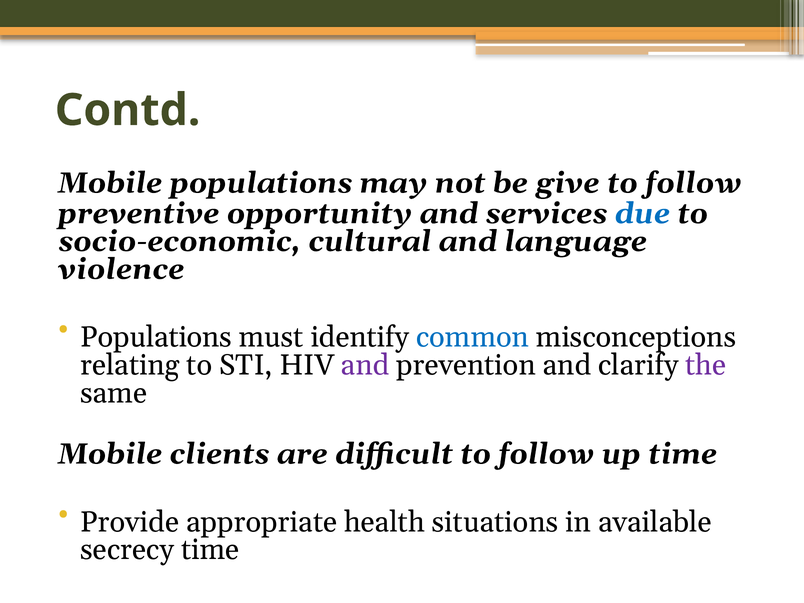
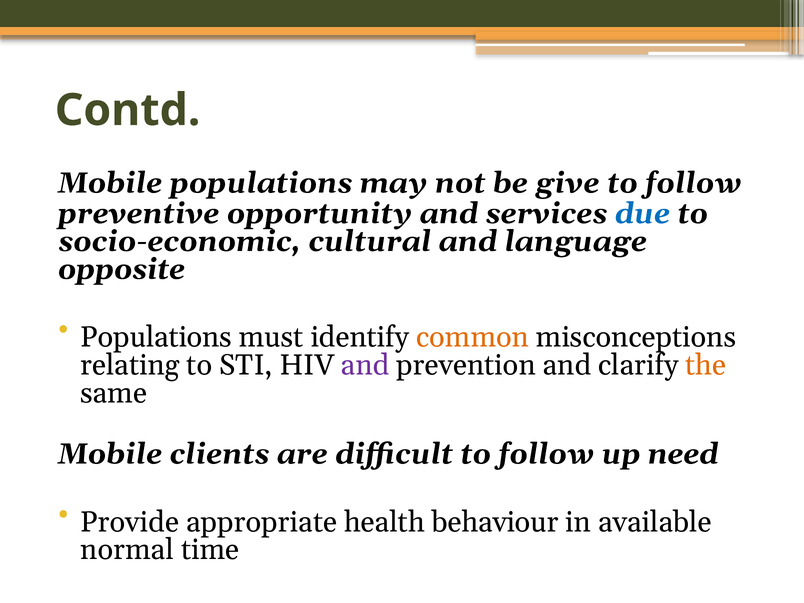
violence: violence -> opposite
common colour: blue -> orange
the colour: purple -> orange
up time: time -> need
situations: situations -> behaviour
secrecy: secrecy -> normal
